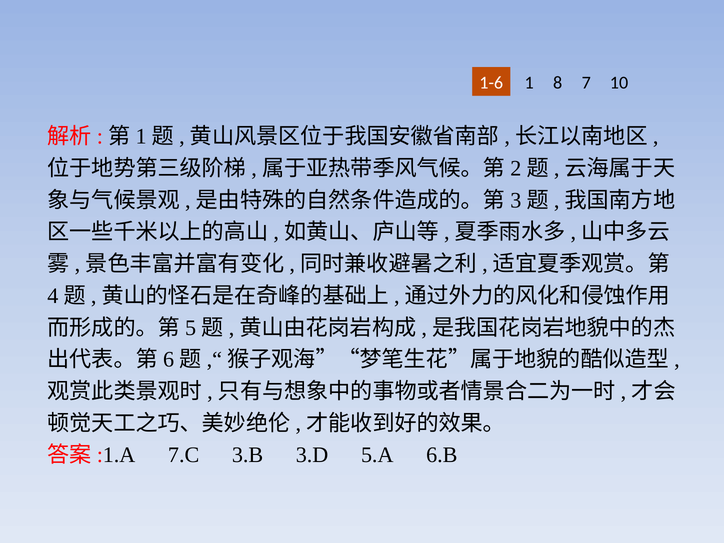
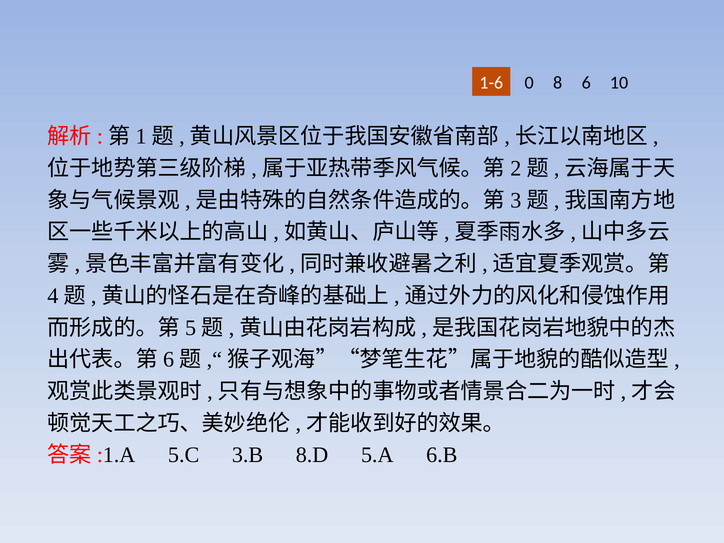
1: 1 -> 0
7: 7 -> 6
7.C: 7.C -> 5.C
3.D: 3.D -> 8.D
